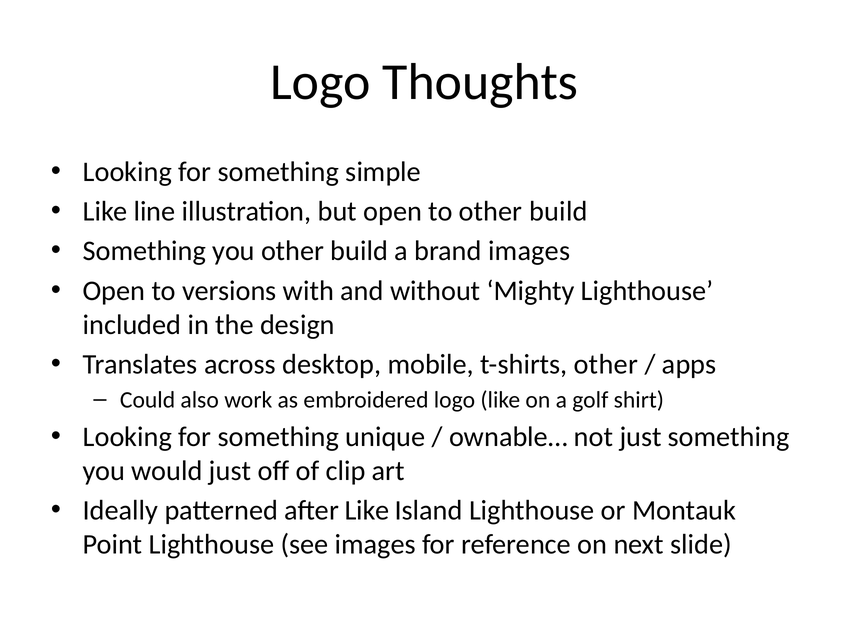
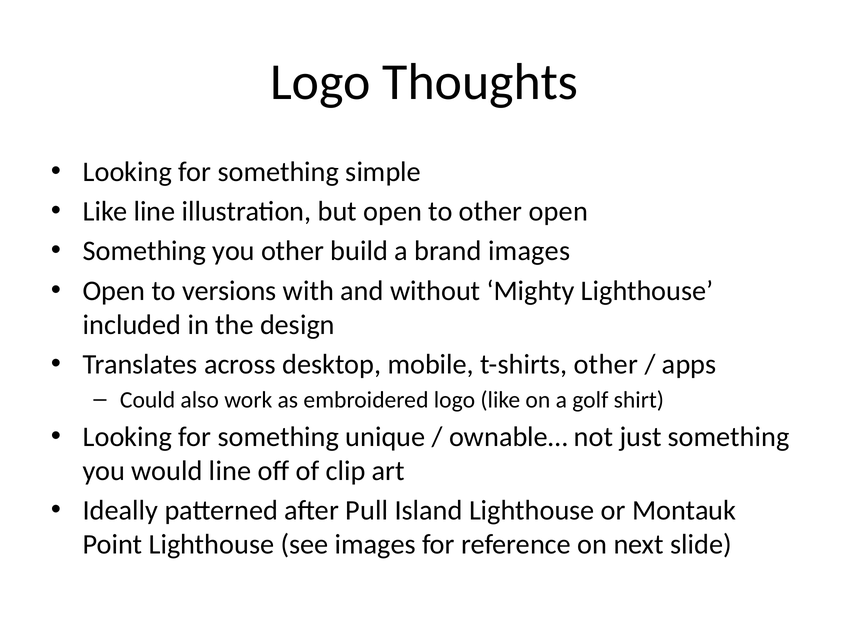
to other build: build -> open
would just: just -> line
after Like: Like -> Pull
